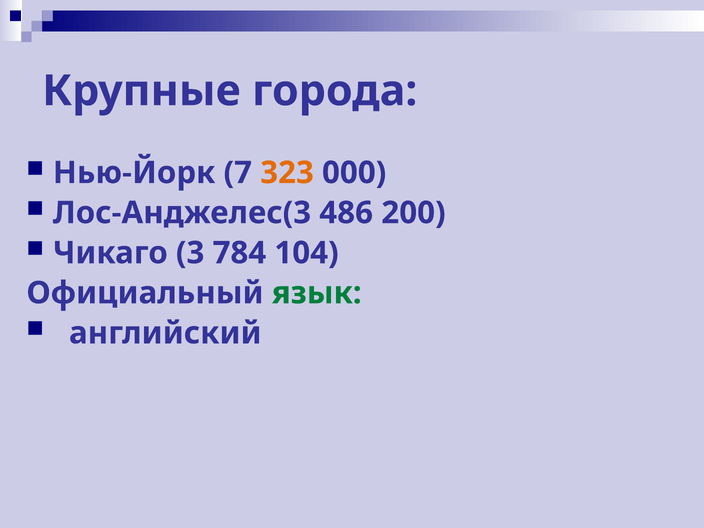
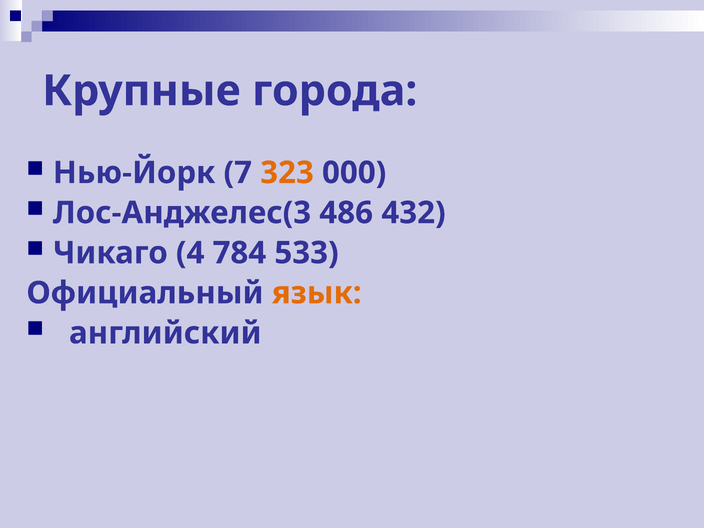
200: 200 -> 432
3: 3 -> 4
104: 104 -> 533
язык colour: green -> orange
